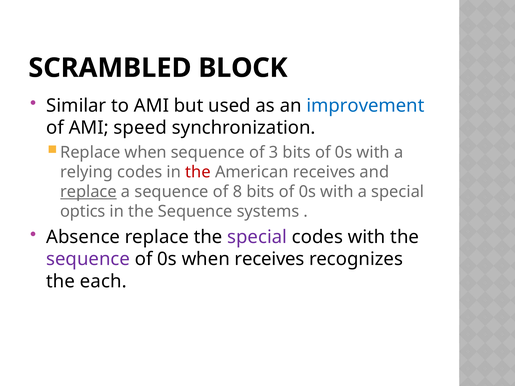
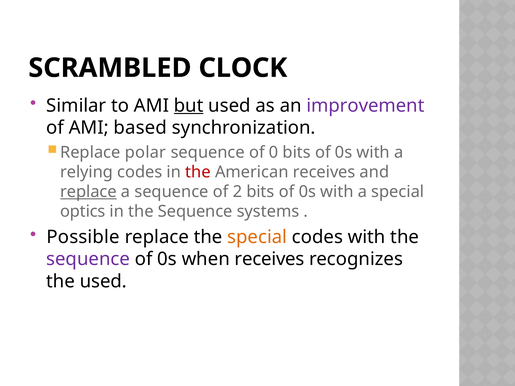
BLOCK: BLOCK -> CLOCK
but underline: none -> present
improvement colour: blue -> purple
speed: speed -> based
Replace when: when -> polar
3: 3 -> 0
8: 8 -> 2
Absence: Absence -> Possible
special at (257, 237) colour: purple -> orange
the each: each -> used
